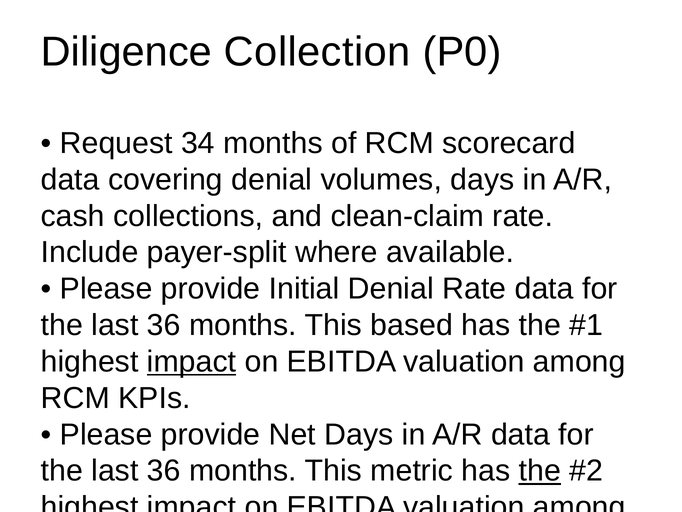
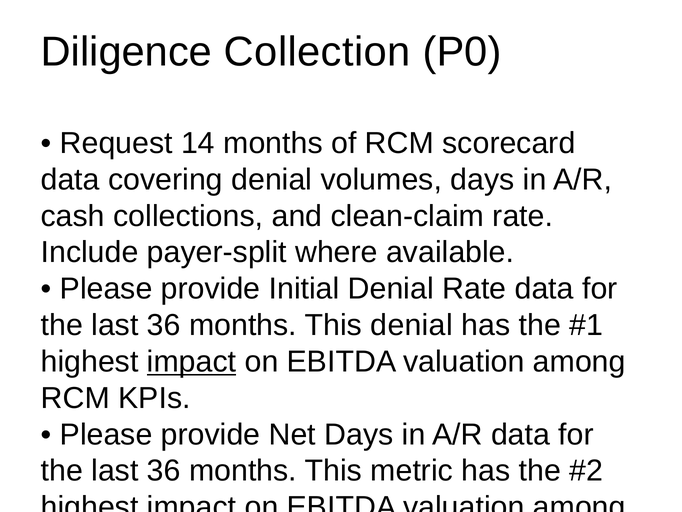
34: 34 -> 14
This based: based -> denial
the at (540, 470) underline: present -> none
